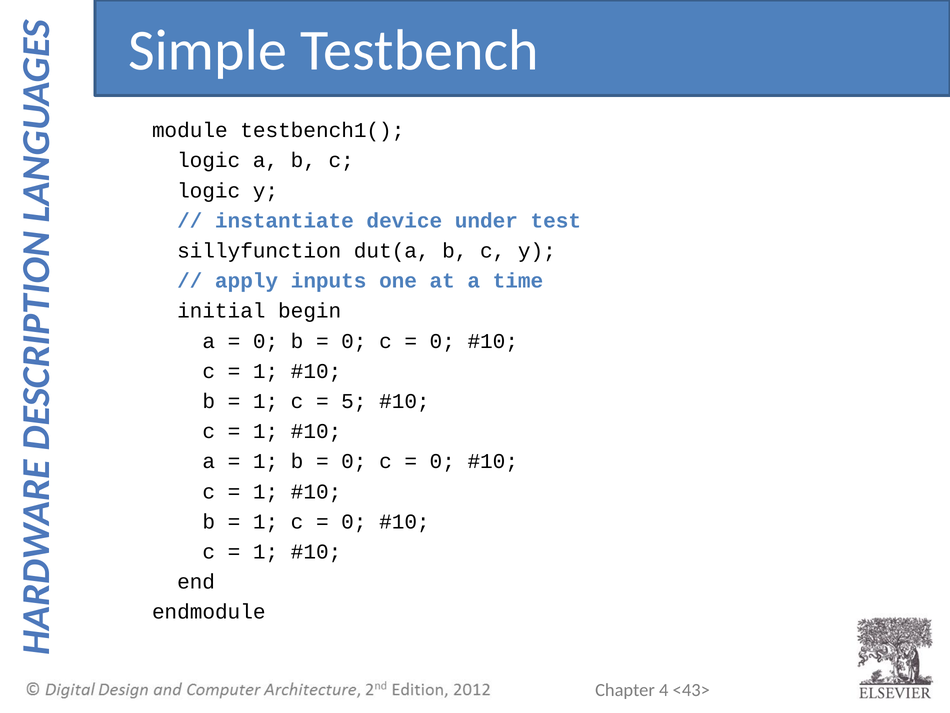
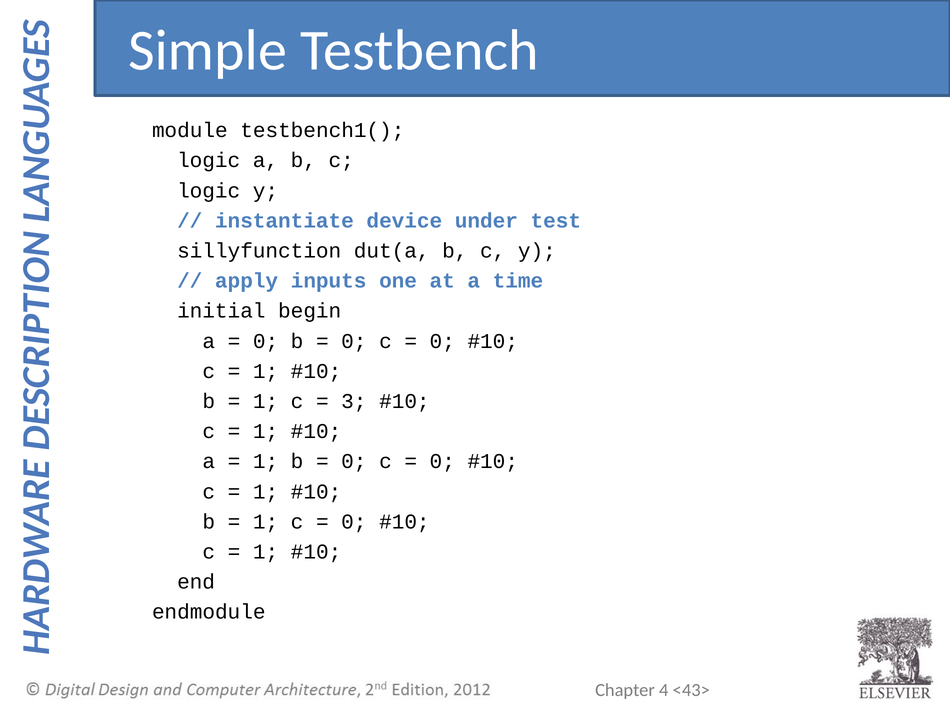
5: 5 -> 3
